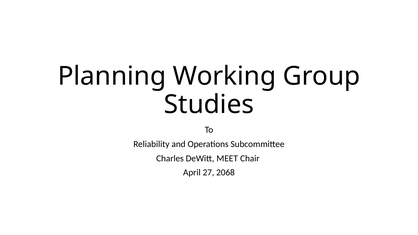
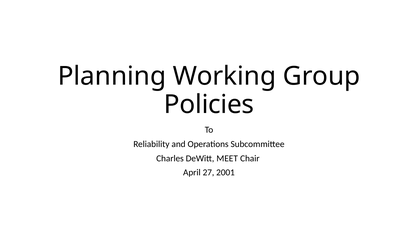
Studies: Studies -> Policies
2068: 2068 -> 2001
